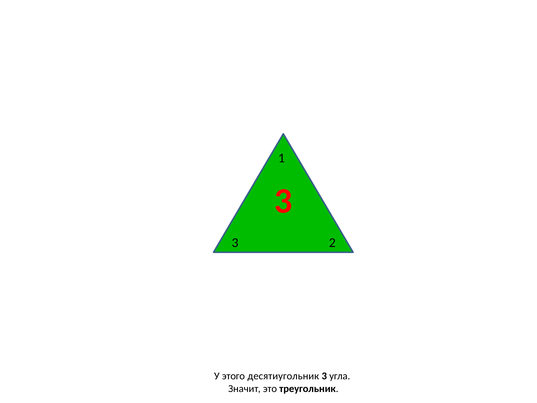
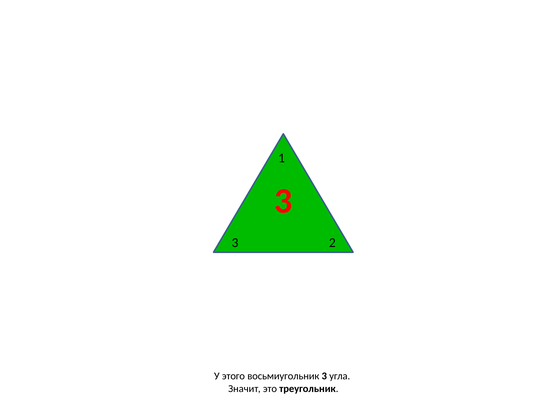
десятиугольник: десятиугольник -> восьмиугольник
